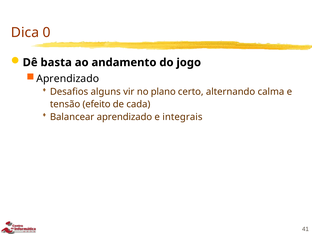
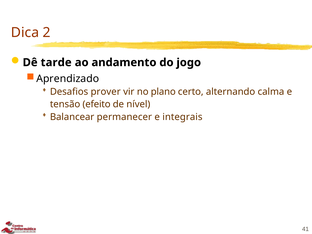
0: 0 -> 2
basta: basta -> tarde
alguns: alguns -> prover
cada: cada -> nível
Balancear aprendizado: aprendizado -> permanecer
